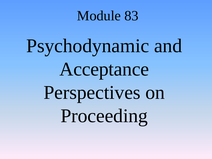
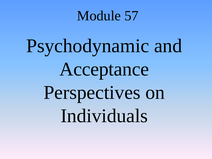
83: 83 -> 57
Proceeding: Proceeding -> Individuals
